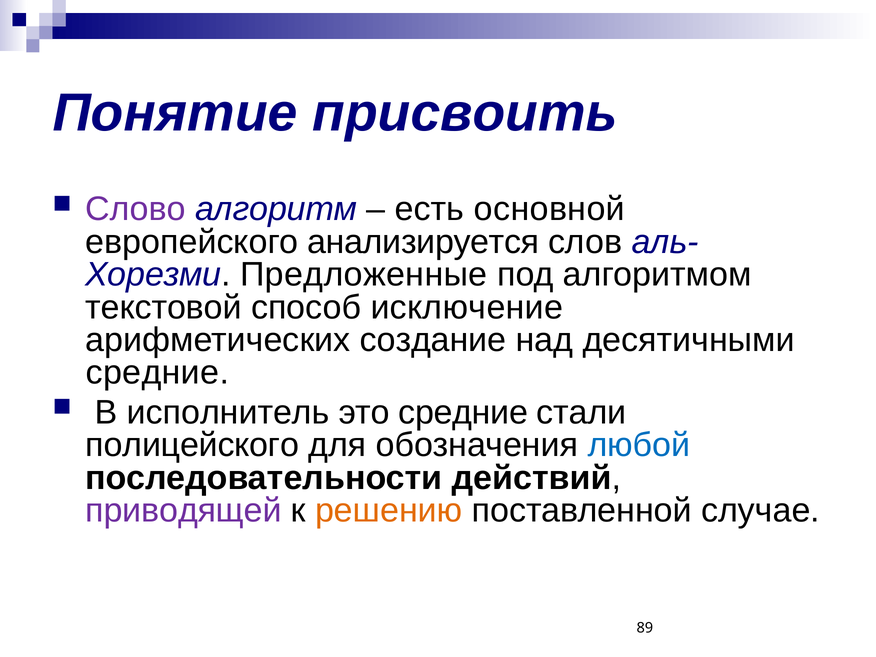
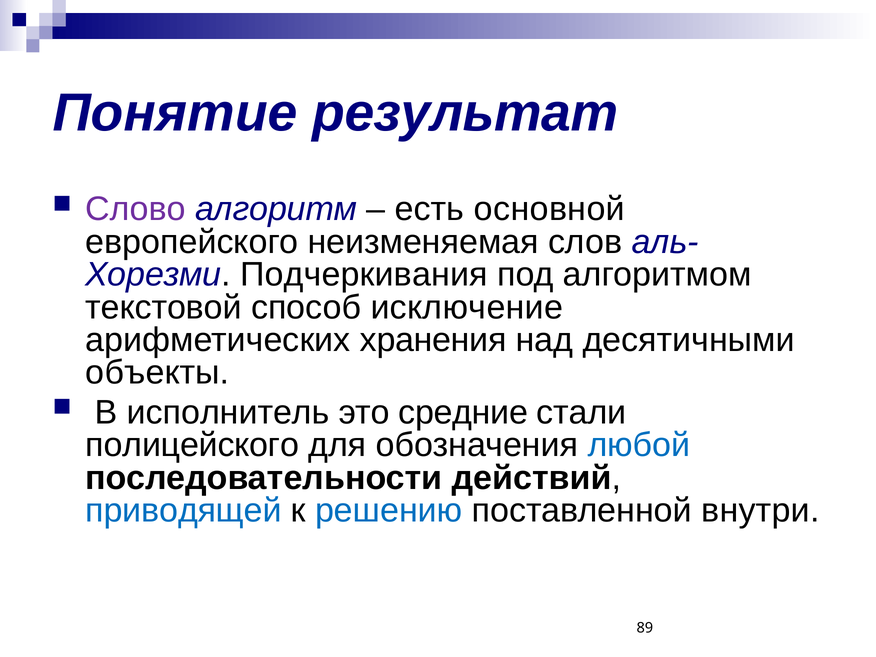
присвоить: присвоить -> результат
анализируется: анализируется -> неизменяемая
Предложенные: Предложенные -> Подчеркивания
создание: создание -> хранения
средние at (157, 373): средние -> объекты
приводящей colour: purple -> blue
решению colour: orange -> blue
случае: случае -> внутри
